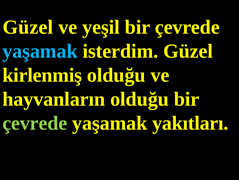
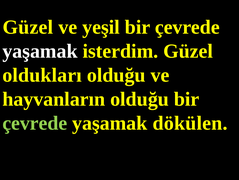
yaşamak at (40, 51) colour: light blue -> white
kirlenmiş: kirlenmiş -> oldukları
yakıtları: yakıtları -> dökülen
